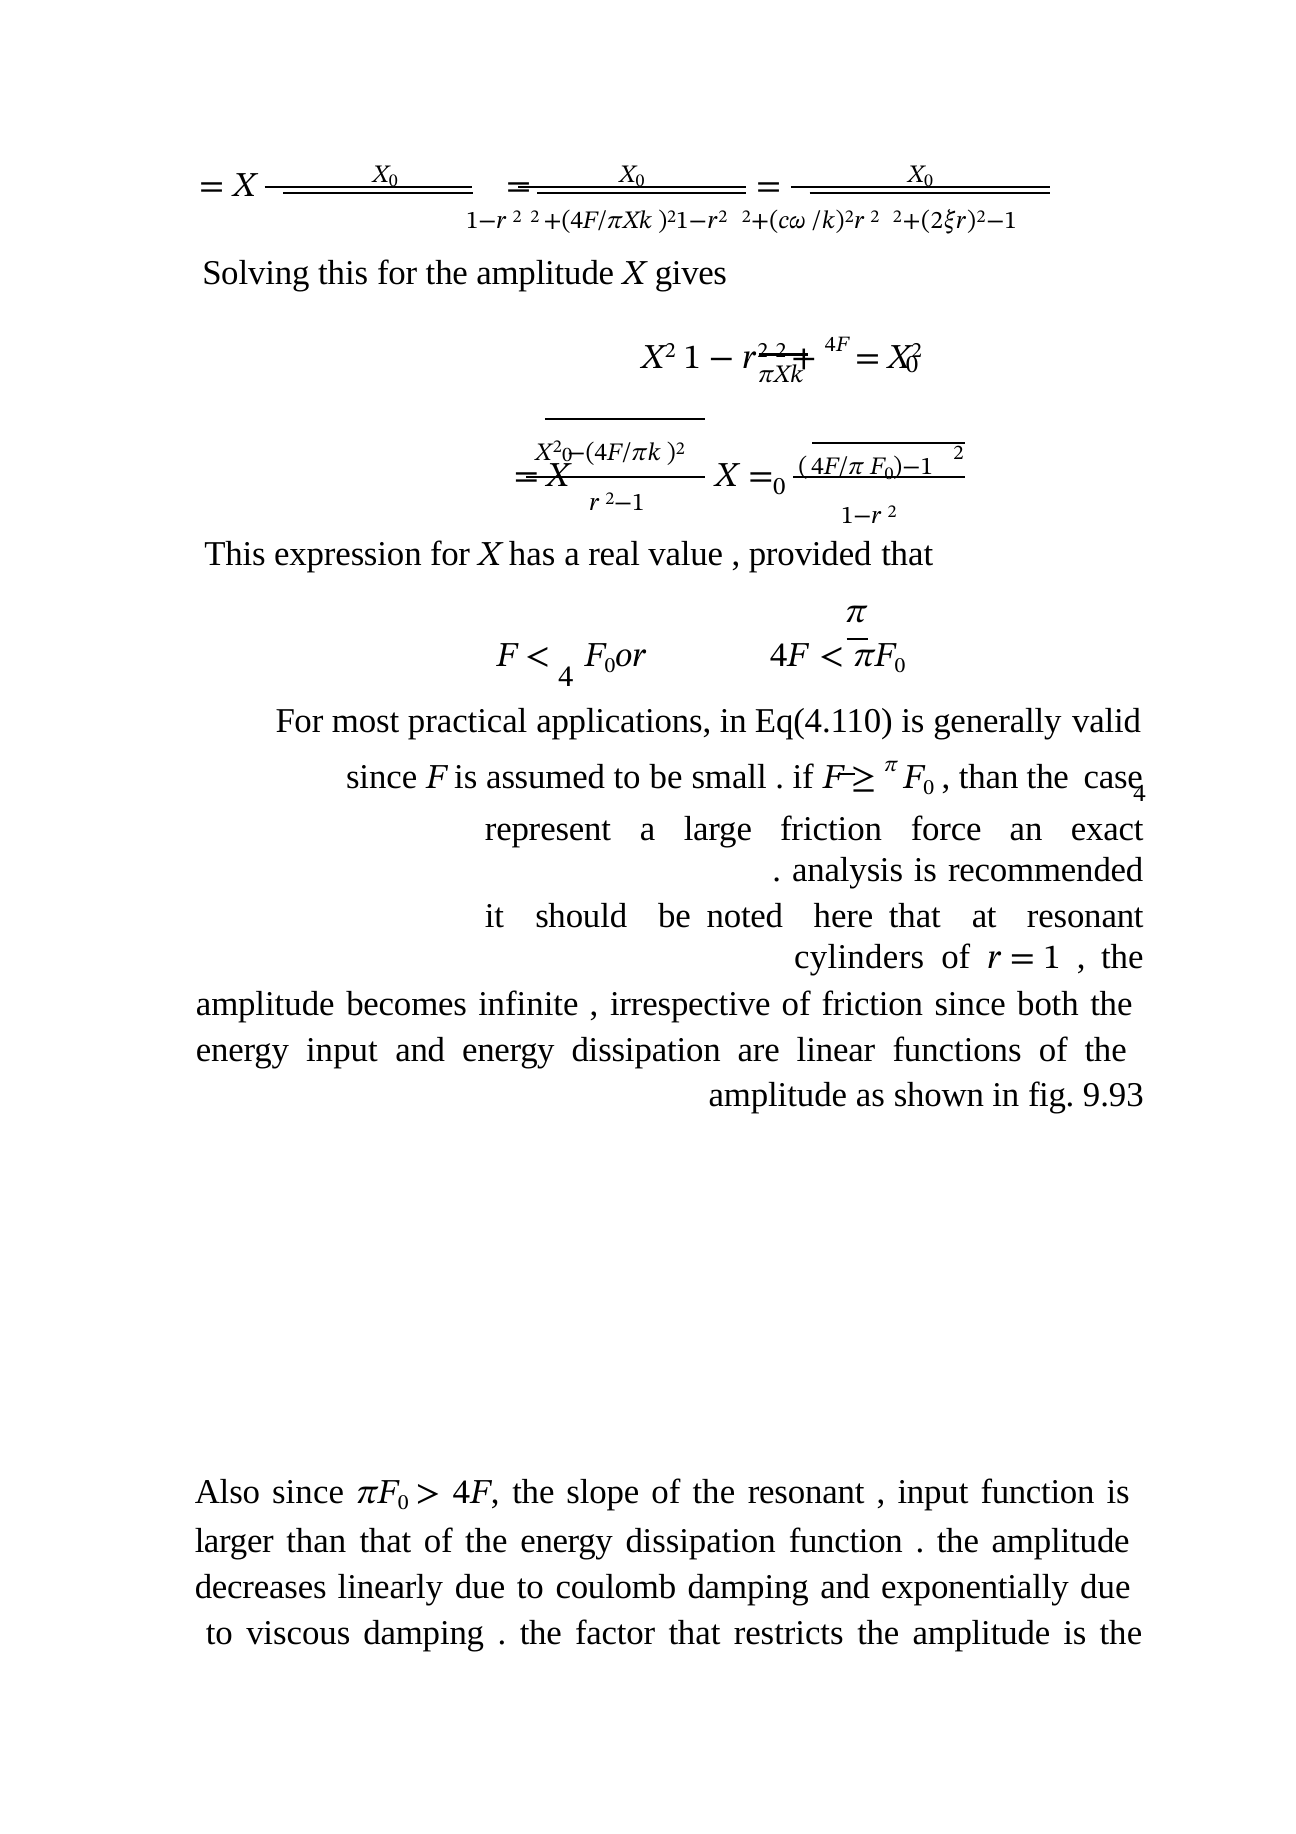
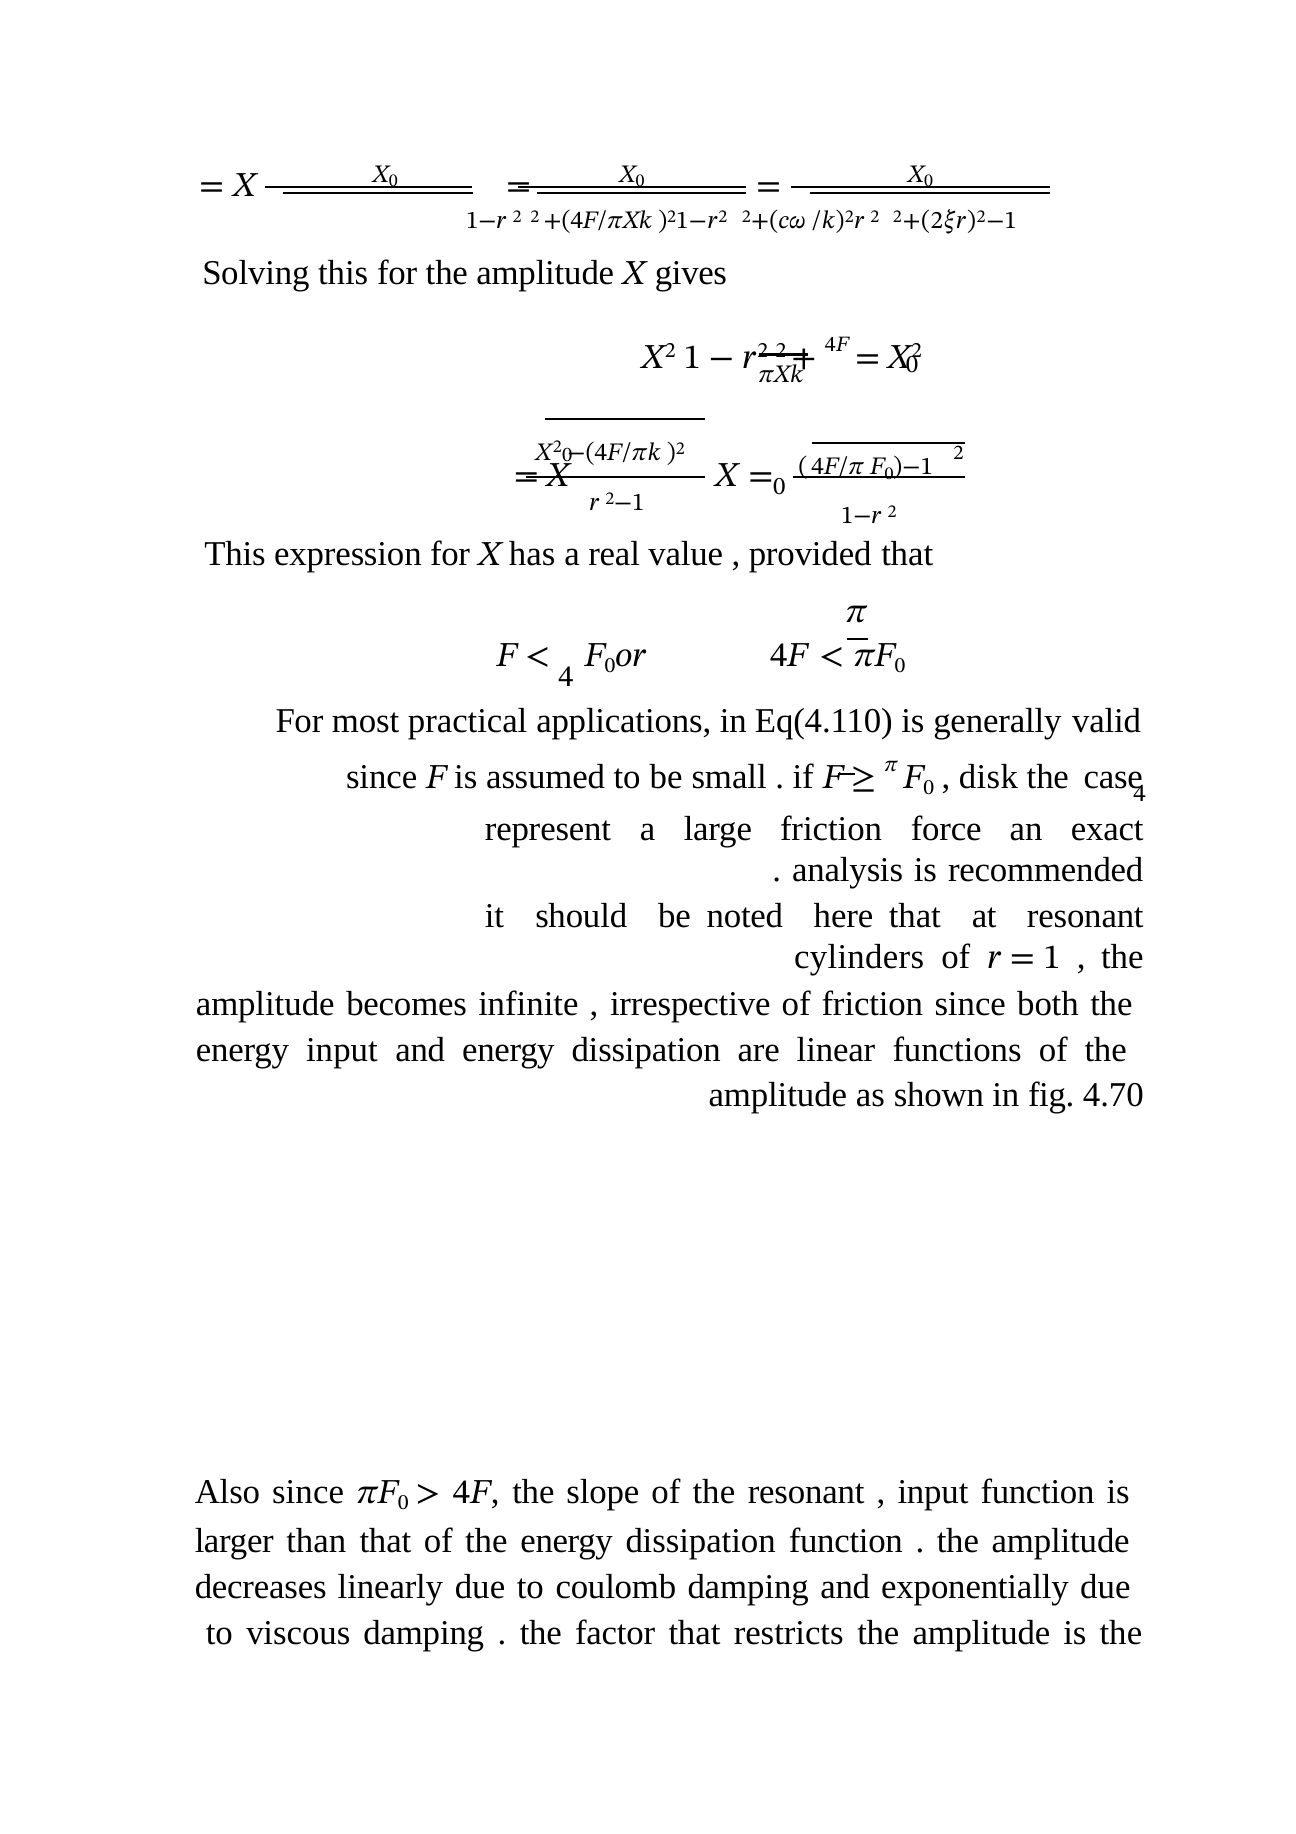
than at (989, 777): than -> disk
9.93: 9.93 -> 4.70
